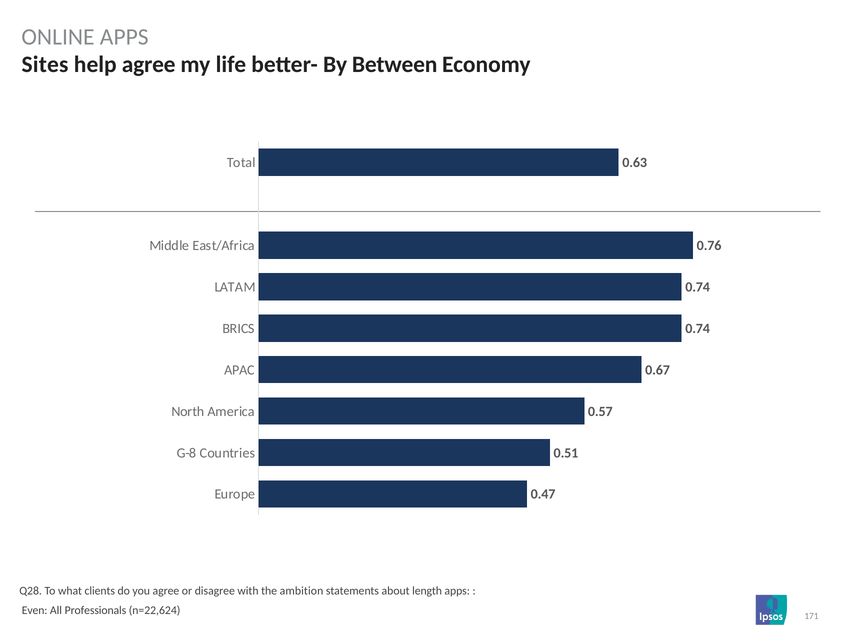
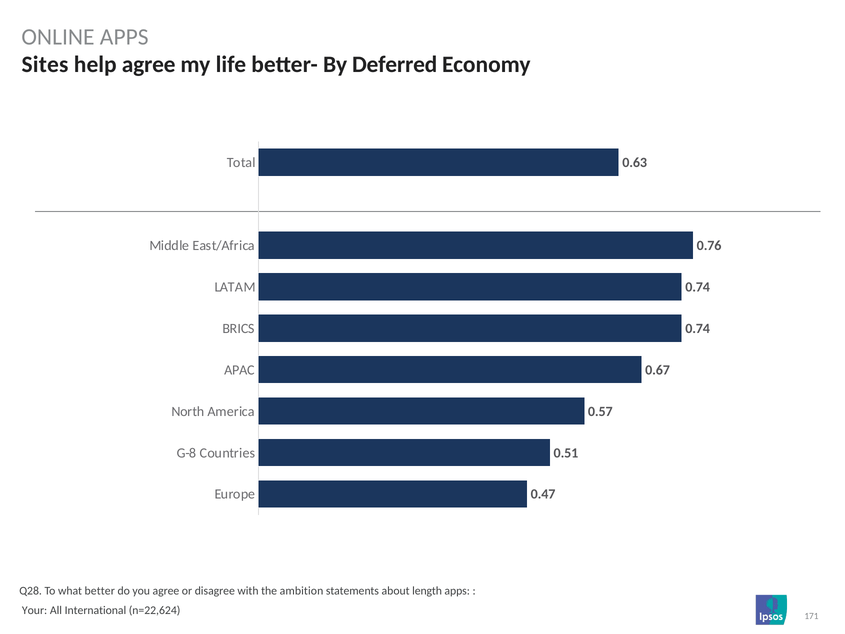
Between: Between -> Deferred
clients: clients -> better
Even: Even -> Your
Professionals: Professionals -> International
